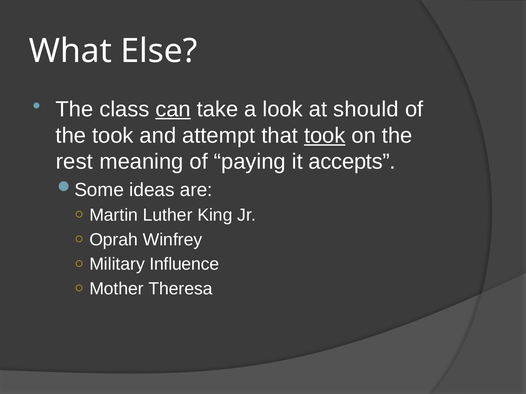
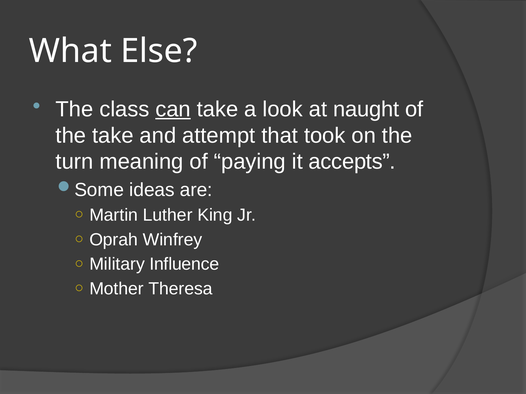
should: should -> naught
the took: took -> take
took at (325, 136) underline: present -> none
rest: rest -> turn
